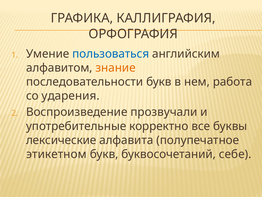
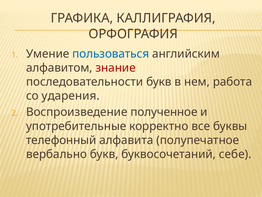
знание colour: orange -> red
прозвучали: прозвучали -> полученное
лексические: лексические -> телефонный
этикетном: этикетном -> вербально
